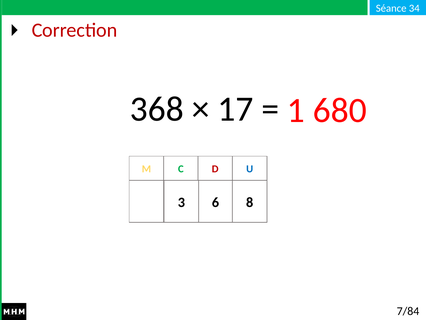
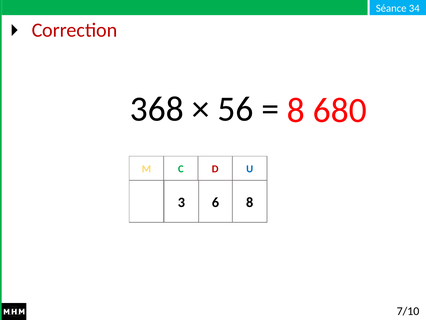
17: 17 -> 56
1 at (296, 110): 1 -> 8
7/84: 7/84 -> 7/10
